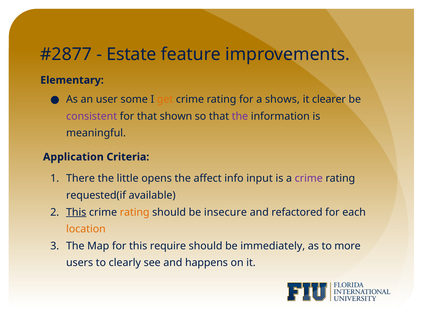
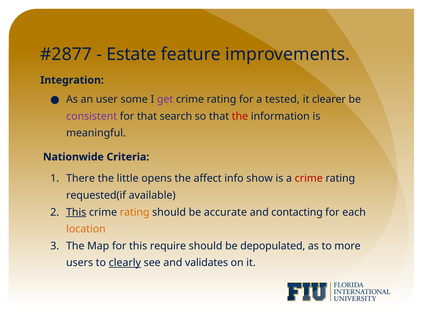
Elementary: Elementary -> Integration
get colour: orange -> purple
shows: shows -> tested
shown: shown -> search
the at (240, 116) colour: purple -> red
Application: Application -> Nationwide
input: input -> show
crime at (309, 179) colour: purple -> red
insecure: insecure -> accurate
refactored: refactored -> contacting
immediately: immediately -> depopulated
clearly underline: none -> present
happens: happens -> validates
